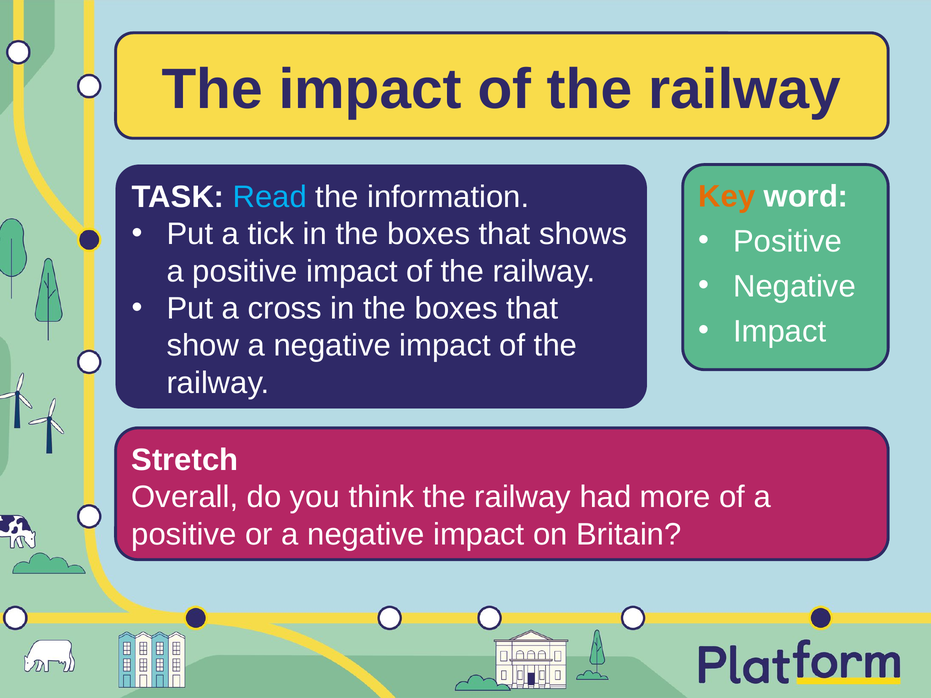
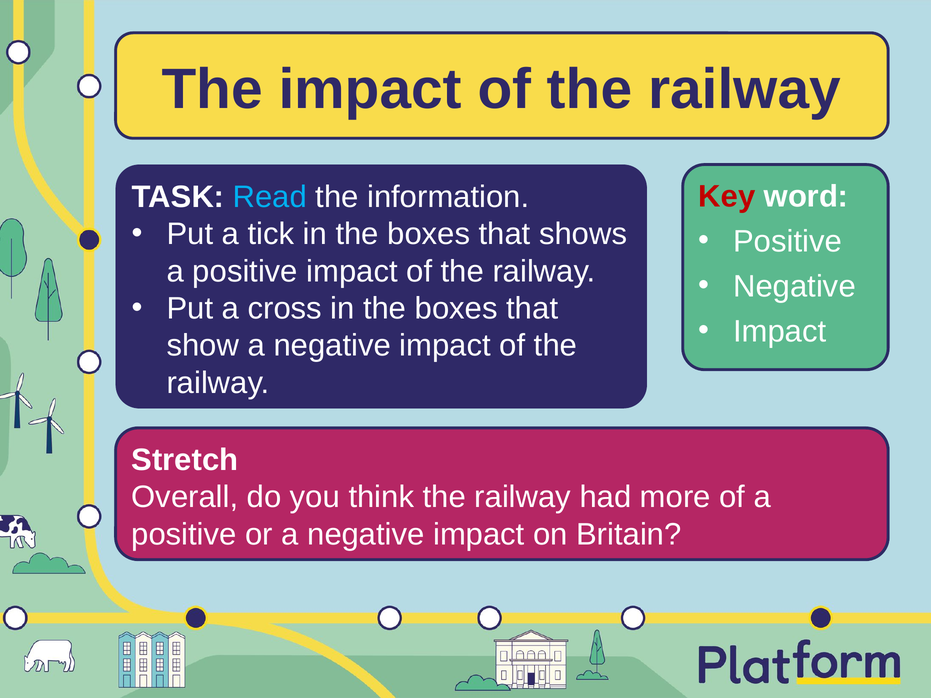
Key colour: orange -> red
